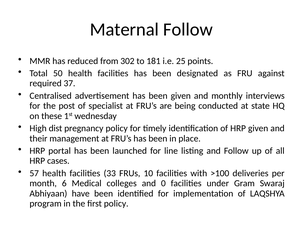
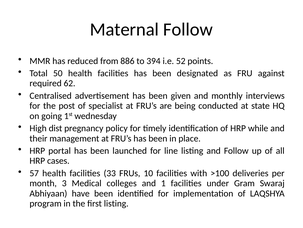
302: 302 -> 886
181: 181 -> 394
25: 25 -> 52
37: 37 -> 62
these: these -> going
HRP given: given -> while
6: 6 -> 3
0: 0 -> 1
first policy: policy -> listing
